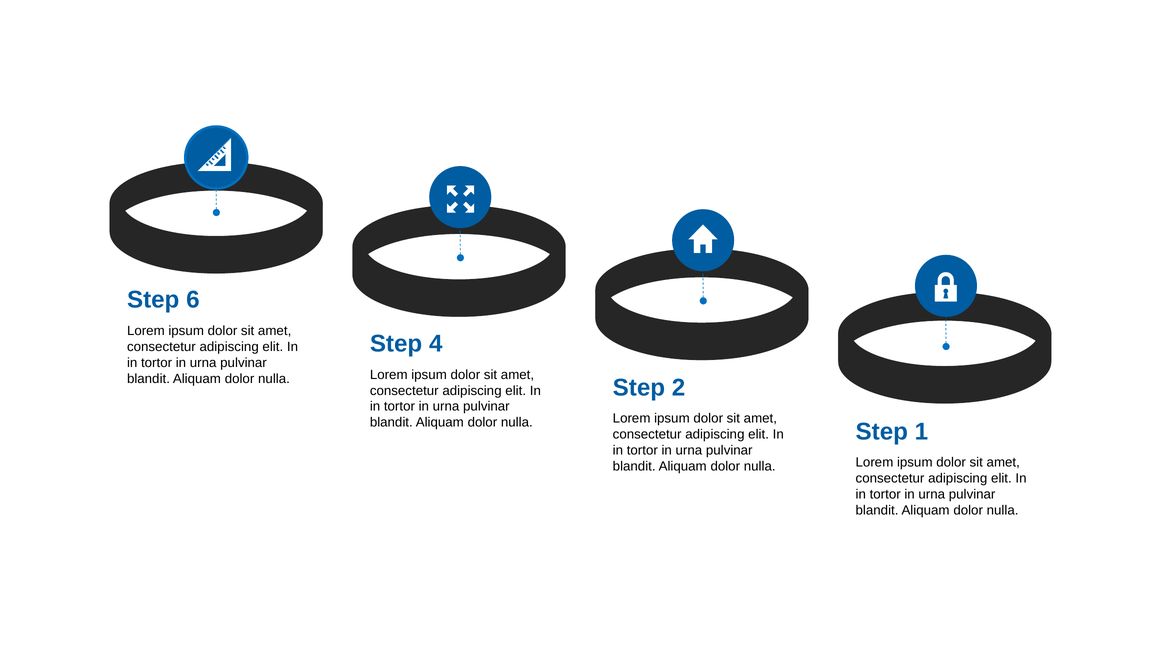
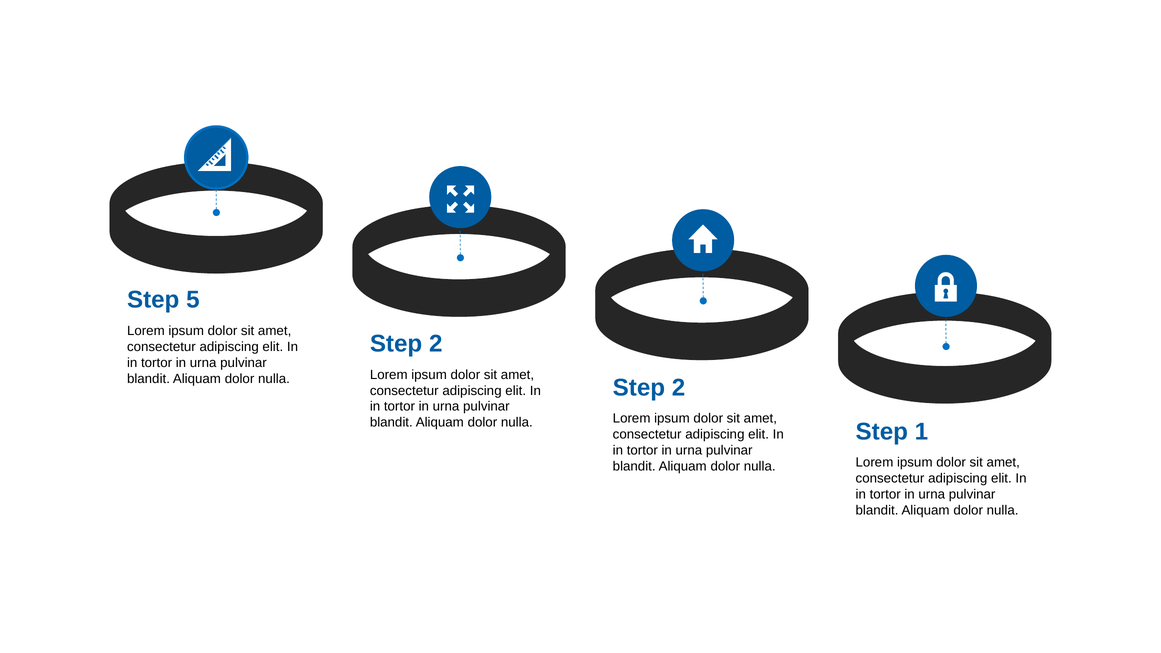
6: 6 -> 5
4 at (436, 344): 4 -> 2
